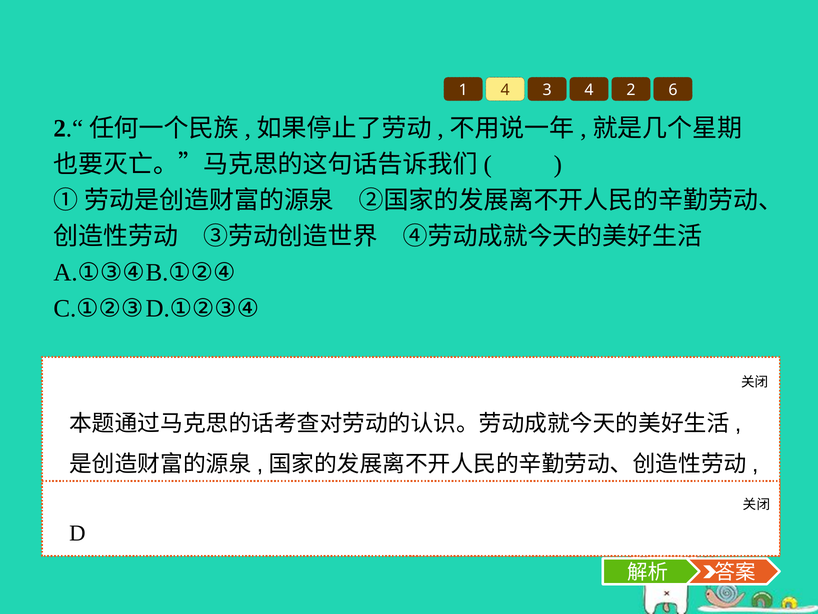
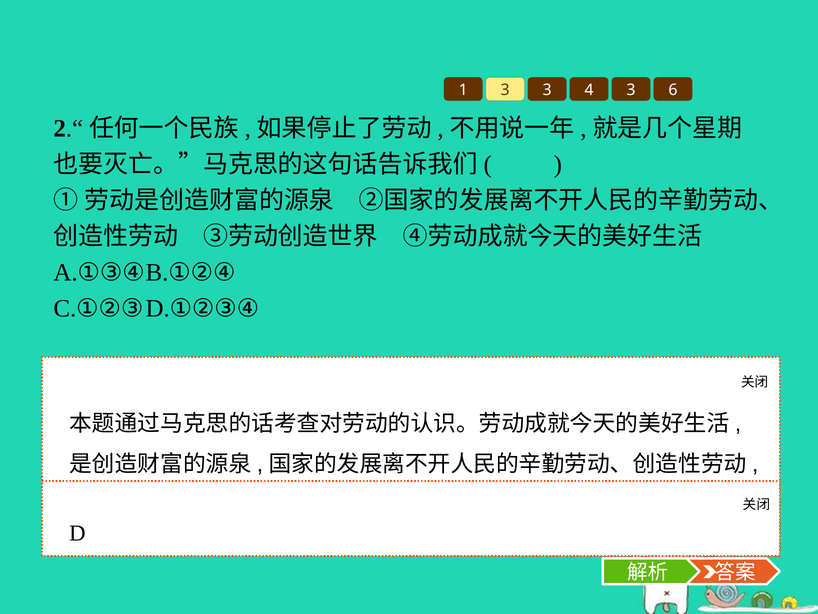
1 4: 4 -> 3
4 2: 2 -> 3
